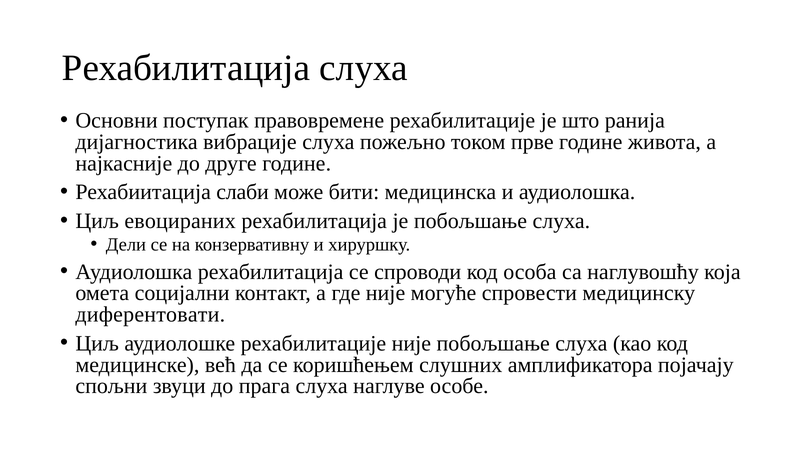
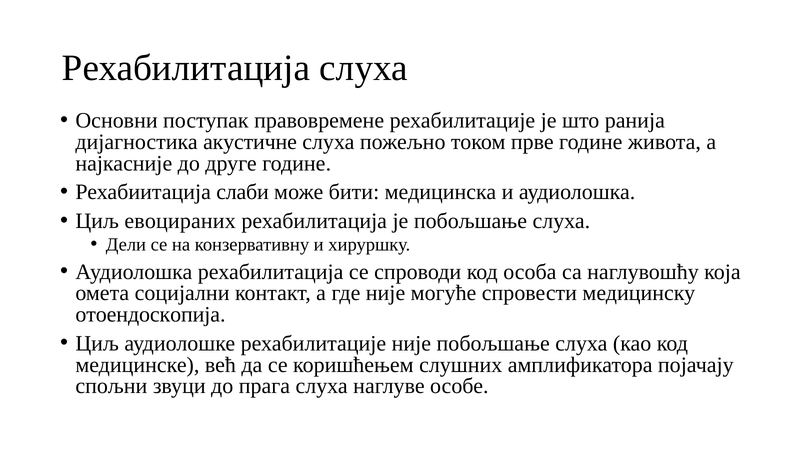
вибрације: вибрације -> акустичне
диферентовати: диферентовати -> отоендоскопија
